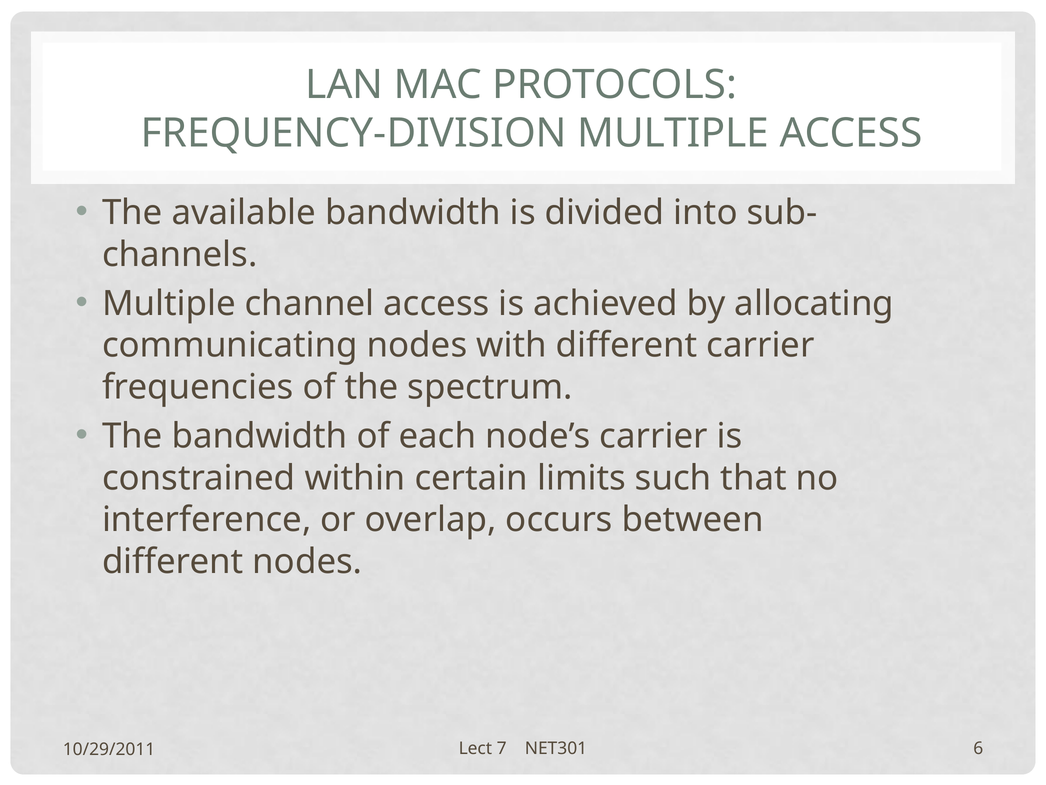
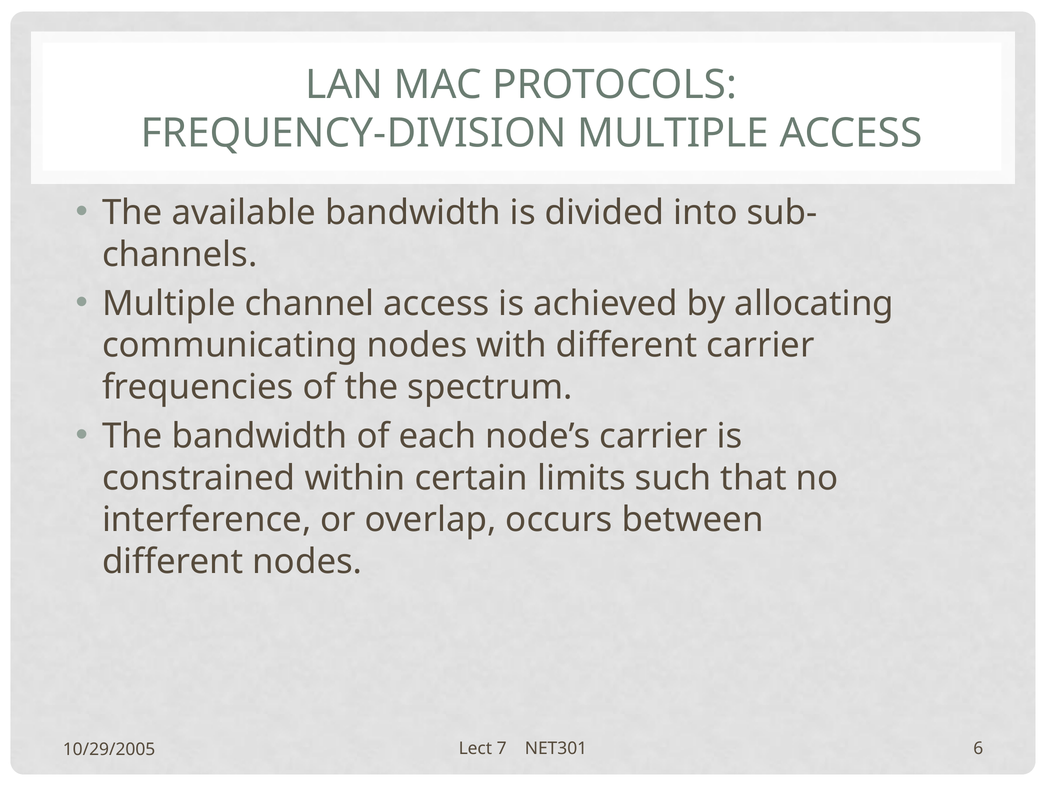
10/29/2011: 10/29/2011 -> 10/29/2005
